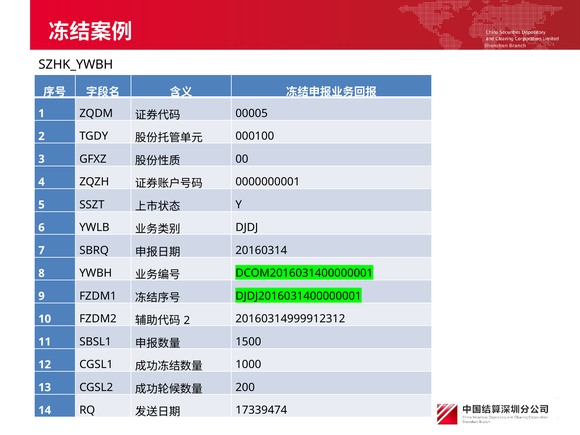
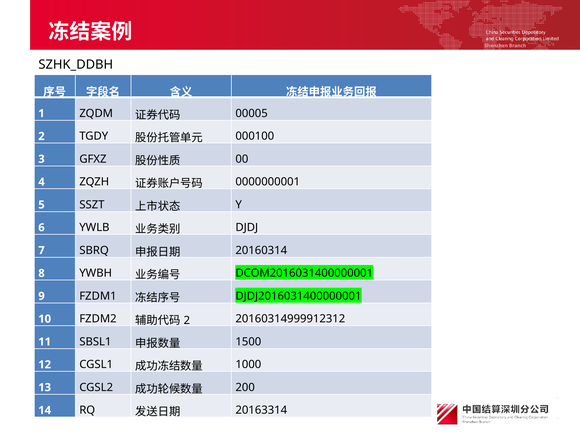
SZHK_YWBH: SZHK_YWBH -> SZHK_DDBH
17339474: 17339474 -> 20163314
